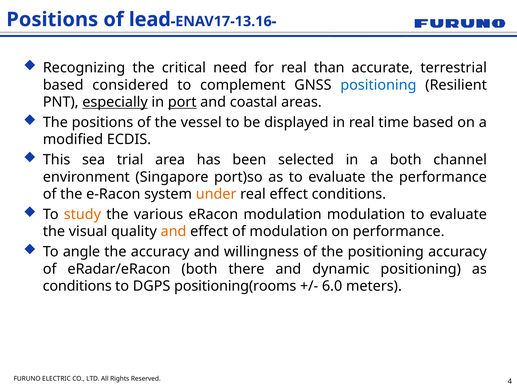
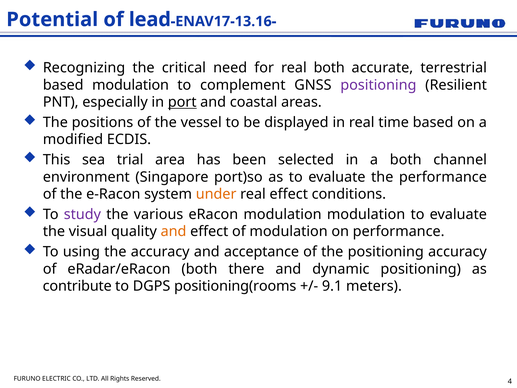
Positions at (52, 19): Positions -> Potential
real than: than -> both
based considered: considered -> modulation
positioning at (378, 85) colour: blue -> purple
especially underline: present -> none
study colour: orange -> purple
angle: angle -> using
willingness: willingness -> acceptance
conditions at (77, 286): conditions -> contribute
6.0: 6.0 -> 9.1
